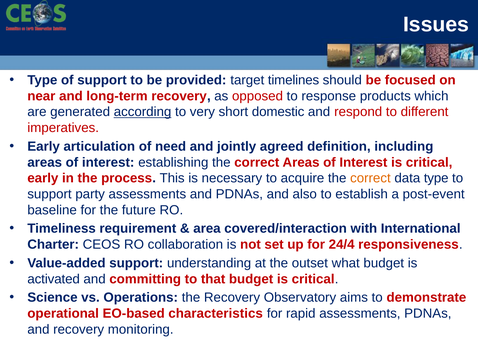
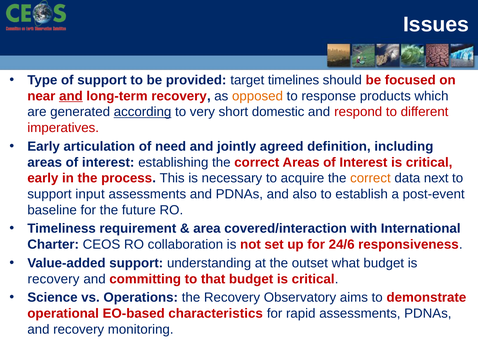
and at (71, 96) underline: none -> present
opposed colour: red -> orange
data type: type -> next
party: party -> input
24/4: 24/4 -> 24/6
activated at (54, 279): activated -> recovery
